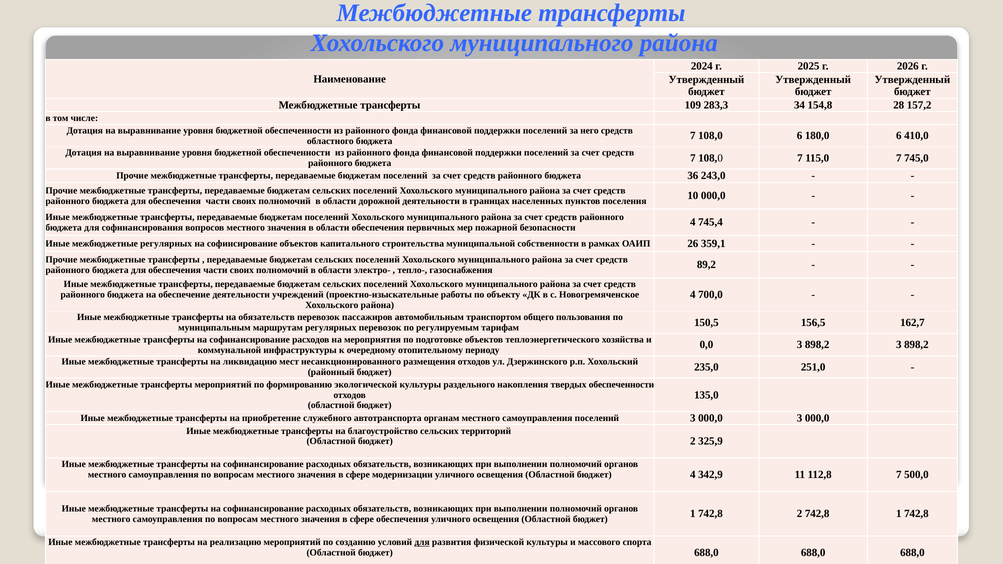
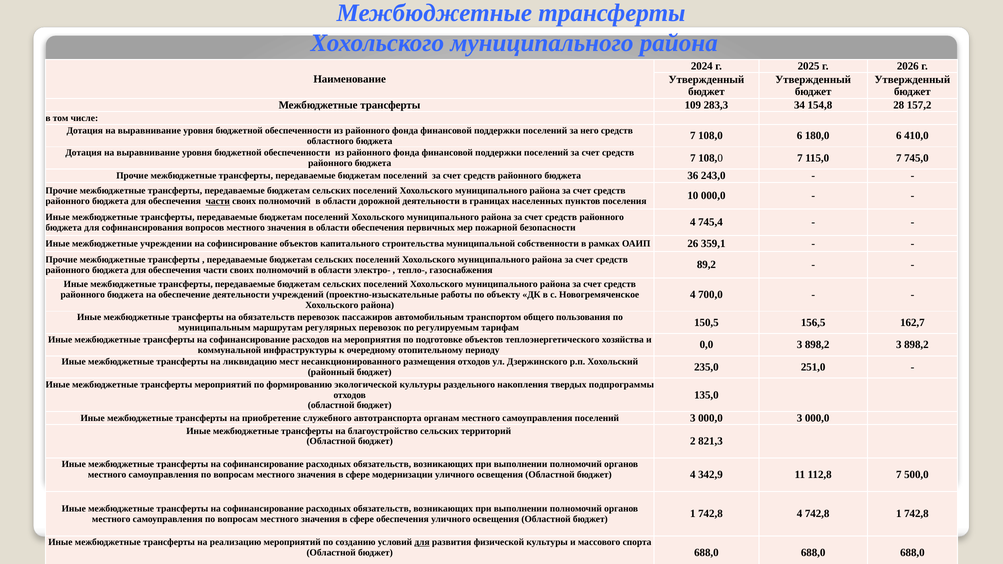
части at (218, 201) underline: none -> present
межбюджетные регулярных: регулярных -> учреждении
твердых обеспеченности: обеспеченности -> подпрограммы
325,9: 325,9 -> 821,3
742,8 2: 2 -> 4
